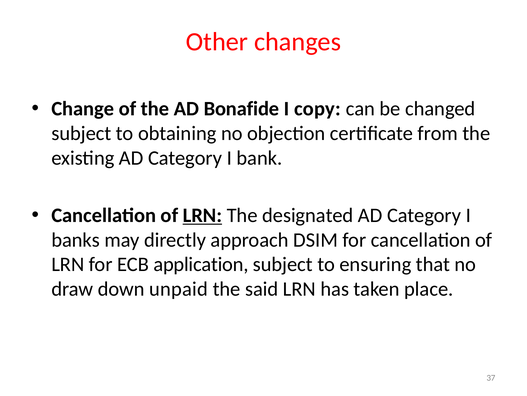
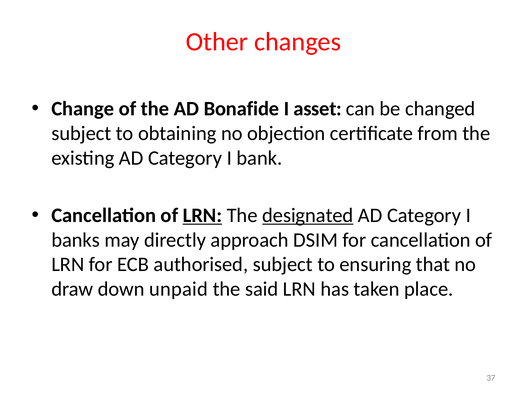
copy: copy -> asset
designated underline: none -> present
application: application -> authorised
